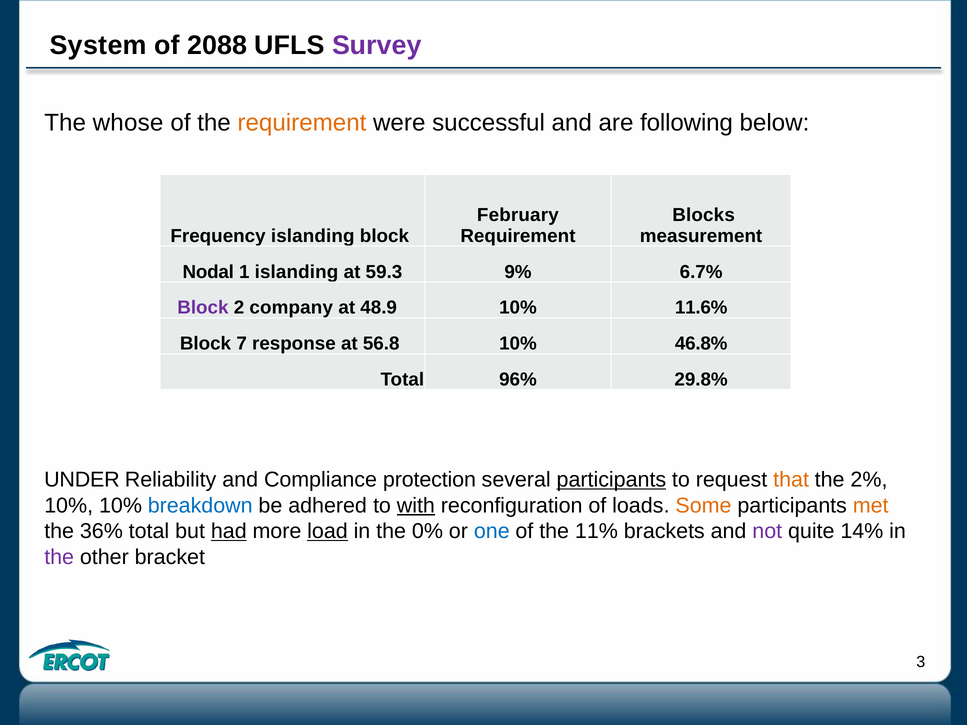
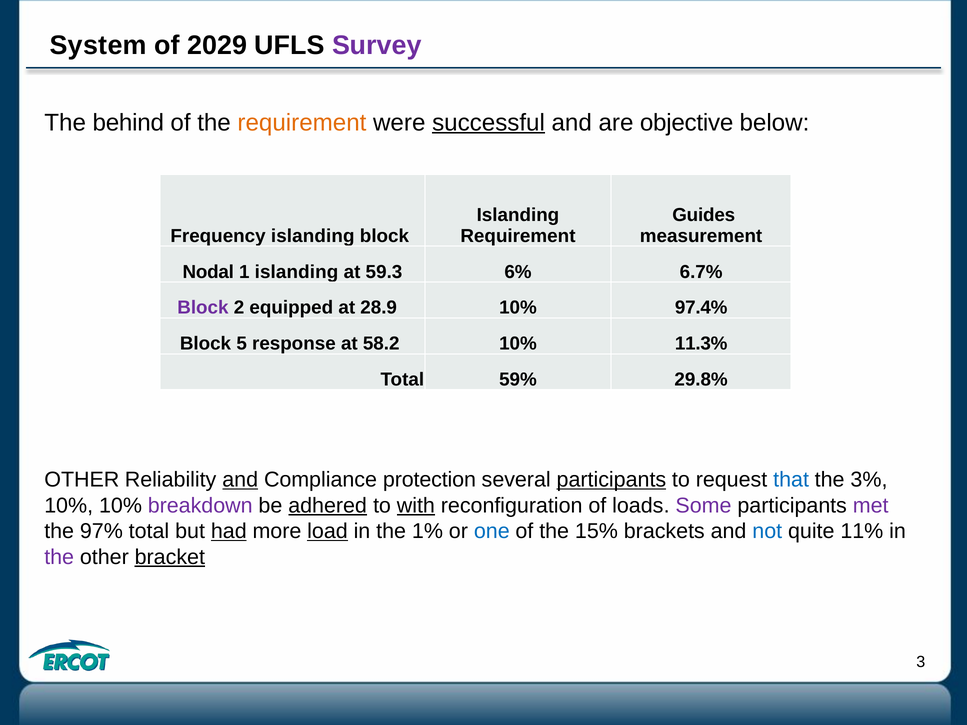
2088: 2088 -> 2029
whose: whose -> behind
successful underline: none -> present
following: following -> objective
February at (518, 215): February -> Islanding
Blocks: Blocks -> Guides
9%: 9% -> 6%
company: company -> equipped
48.9: 48.9 -> 28.9
11.6%: 11.6% -> 97.4%
7: 7 -> 5
56.8: 56.8 -> 58.2
46.8%: 46.8% -> 11.3%
96%: 96% -> 59%
UNDER at (82, 480): UNDER -> OTHER
and at (240, 480) underline: none -> present
that colour: orange -> blue
2%: 2% -> 3%
breakdown colour: blue -> purple
adhered underline: none -> present
Some colour: orange -> purple
met colour: orange -> purple
36%: 36% -> 97%
0%: 0% -> 1%
11%: 11% -> 15%
not colour: purple -> blue
14%: 14% -> 11%
bracket underline: none -> present
